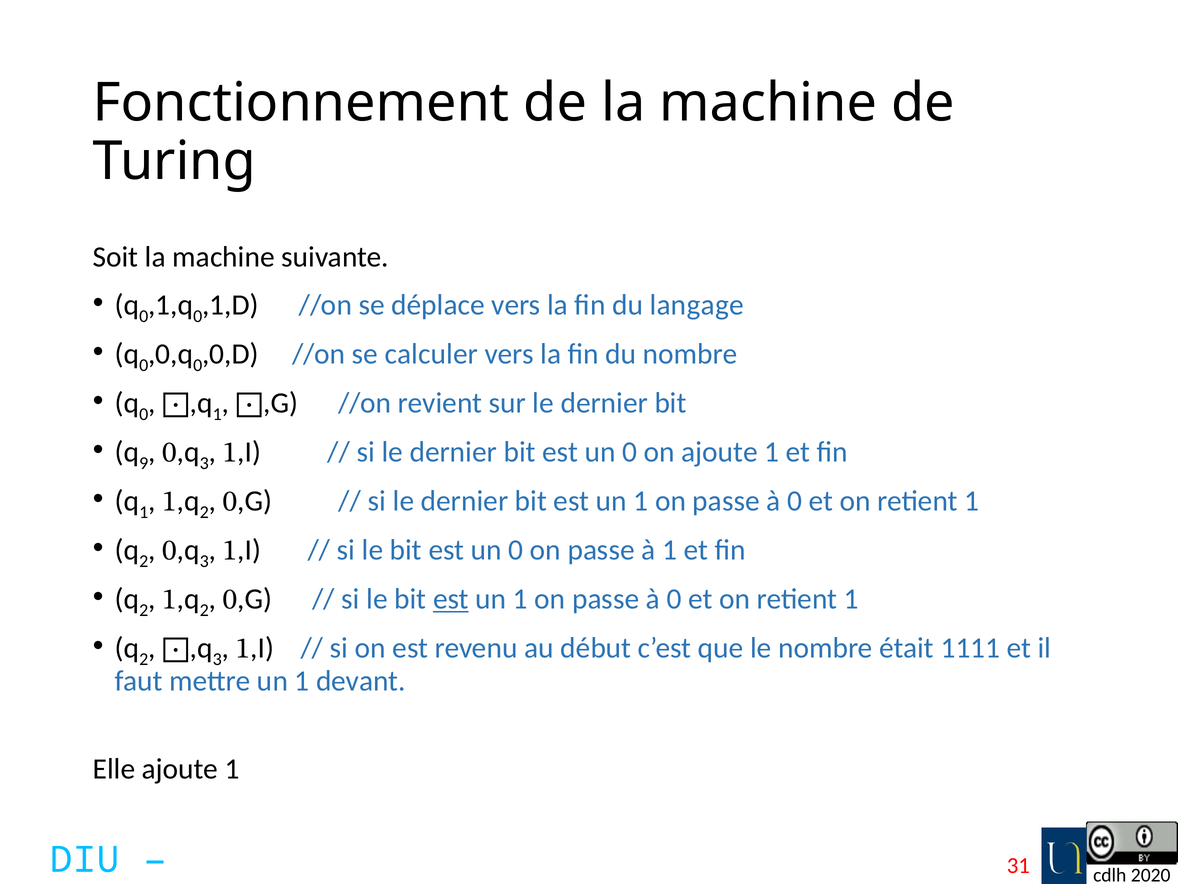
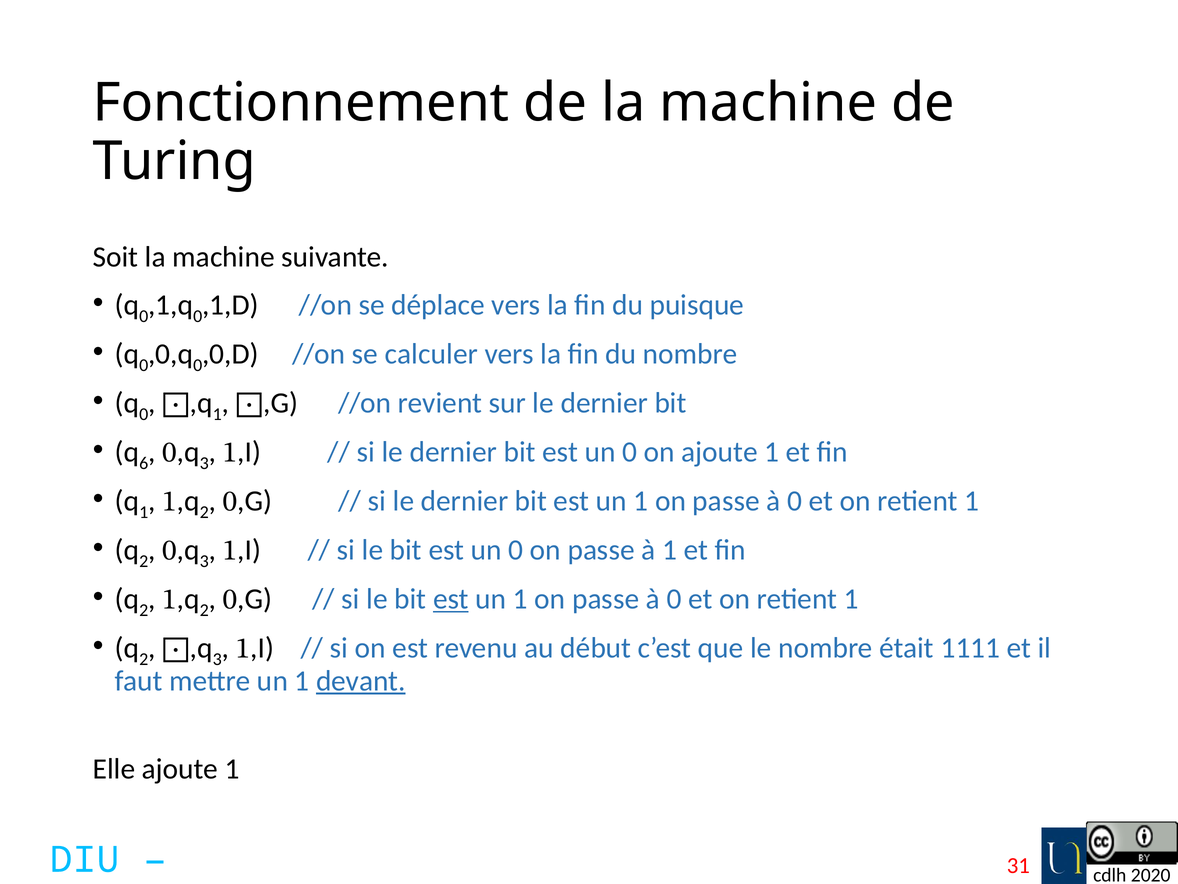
langage: langage -> puisque
9: 9 -> 6
devant underline: none -> present
